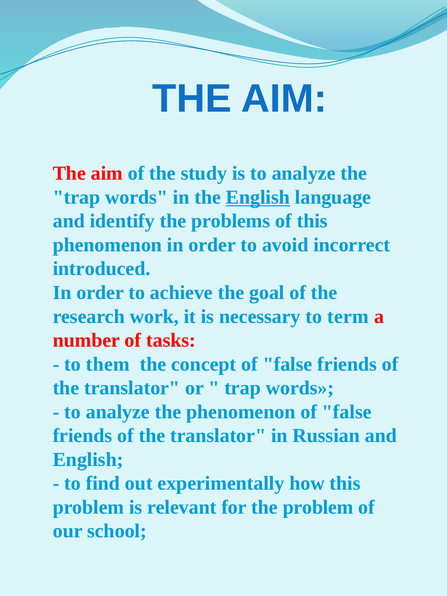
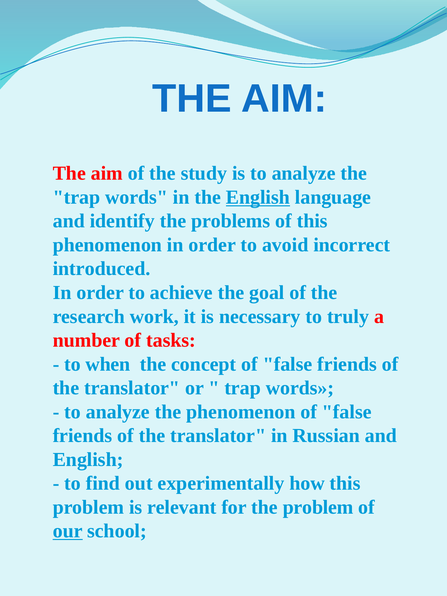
term: term -> truly
them: them -> when
our underline: none -> present
